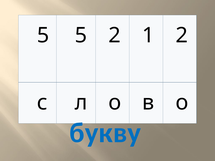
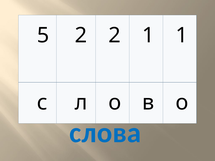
5 5: 5 -> 2
1 2: 2 -> 1
букву: букву -> слова
